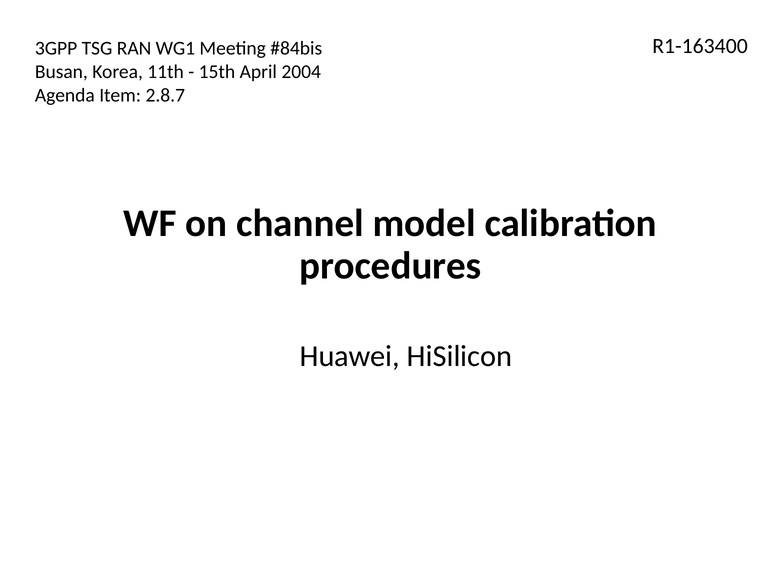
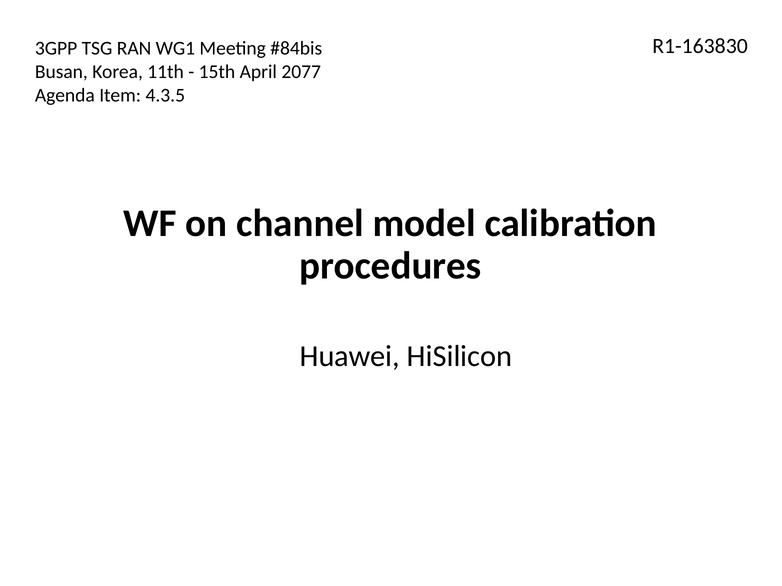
R1-163400: R1-163400 -> R1-163830
2004: 2004 -> 2077
2.8.7: 2.8.7 -> 4.3.5
